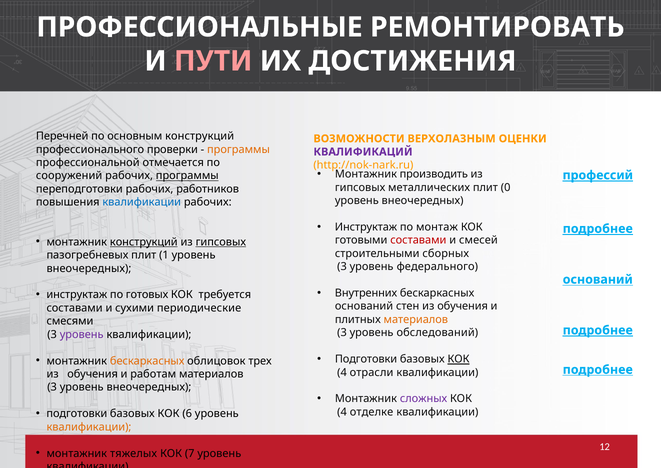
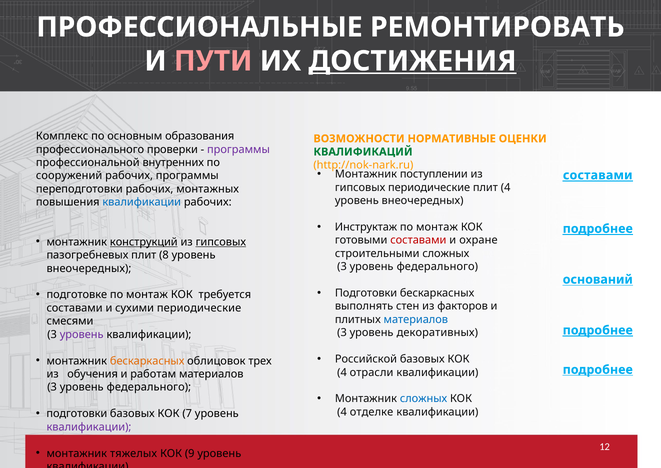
ДОСТИЖЕНИЯ underline: none -> present
Перечней: Перечней -> Комплекс
основным конструкций: конструкций -> образования
ВЕРХОЛАЗНЫМ: ВЕРХОЛАЗНЫМ -> НОРМАТИВНЫЕ
программы at (238, 149) colour: orange -> purple
КВАЛИФИКАЦИЙ colour: purple -> green
отмечается: отмечается -> внутренних
производить: производить -> поступлении
программы at (187, 176) underline: present -> none
профессий at (598, 175): профессий -> составами
гипсовых металлических: металлических -> периодические
плит 0: 0 -> 4
работников: работников -> монтажных
смесей: смесей -> охране
строительными сборных: сборных -> сложных
1: 1 -> 8
Внутренних at (366, 293): Внутренних -> Подготовки
инструктаж at (77, 294): инструктаж -> подготовке
готовых at (147, 294): готовых -> монтаж
оснований at (364, 306): оснований -> выполнять
стен из обучения: обучения -> факторов
материалов at (416, 319) colour: orange -> blue
обследований: обследований -> декоративных
Подготовки at (366, 359): Подготовки -> Российской
КОК at (459, 359) underline: present -> none
внеочередных at (149, 387): внеочередных -> федерального
сложных at (424, 398) colour: purple -> blue
6: 6 -> 7
квалификации at (89, 426) colour: orange -> purple
7: 7 -> 9
